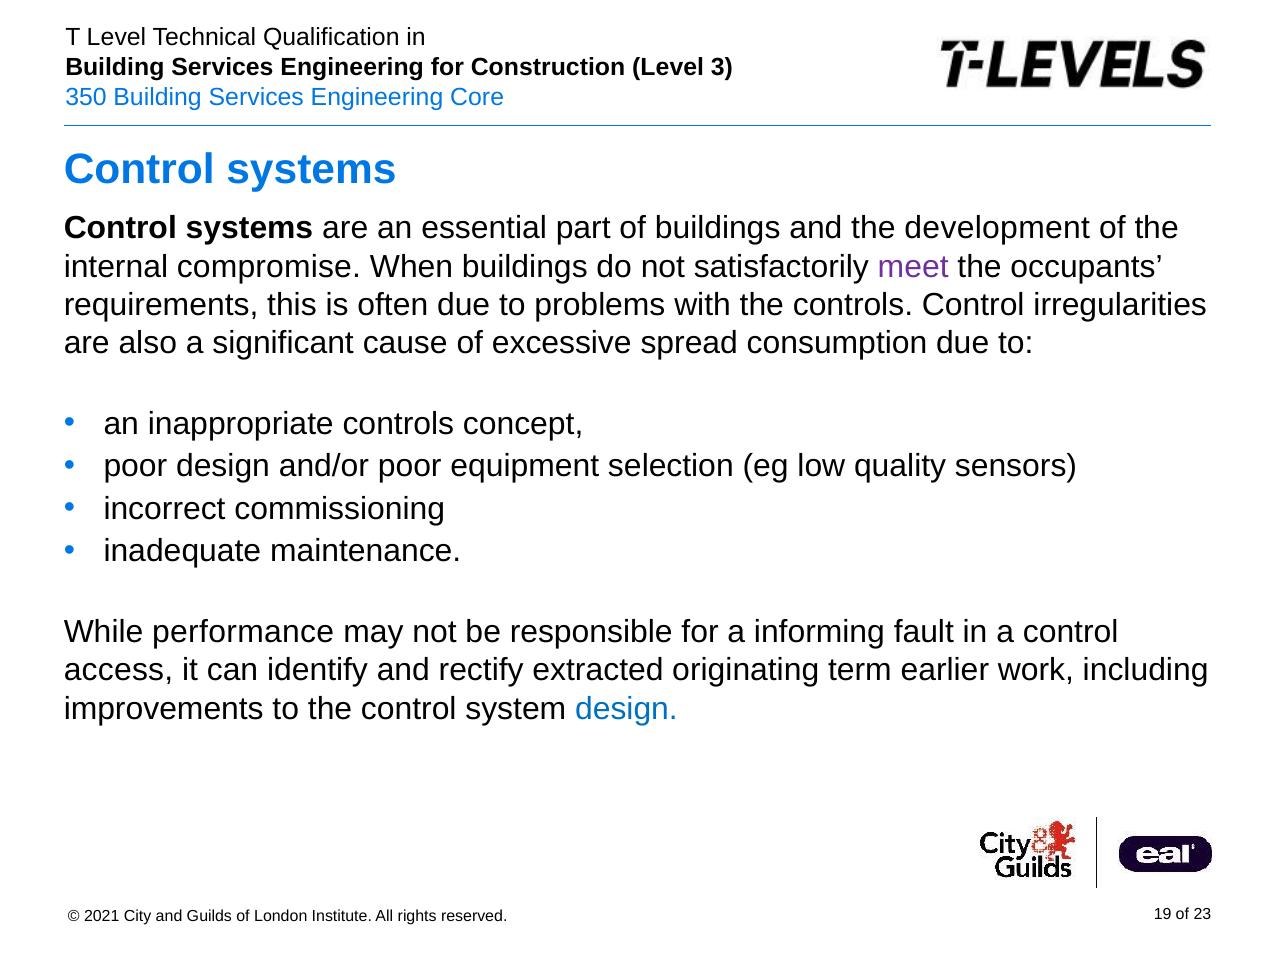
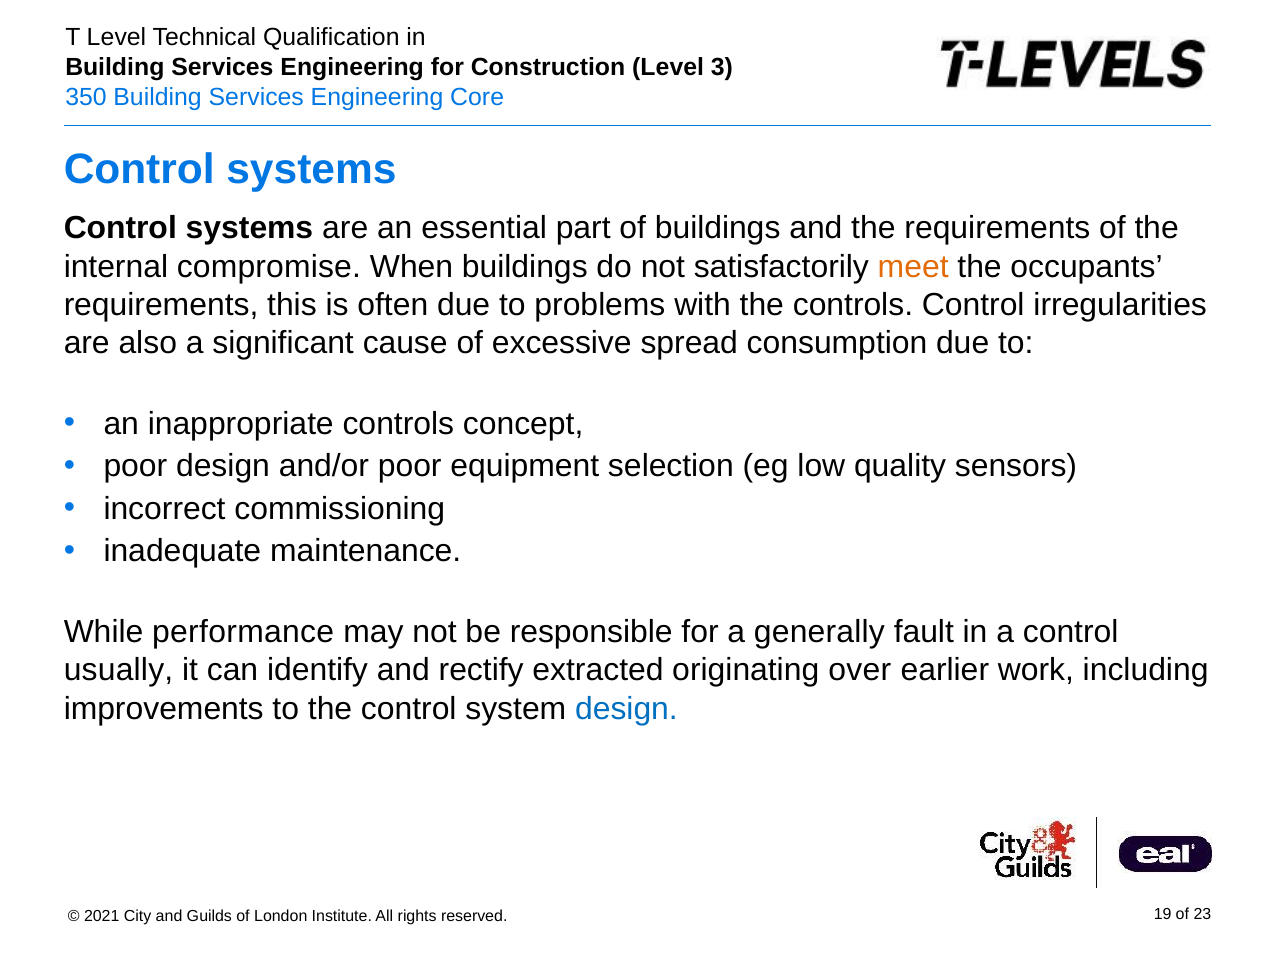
the development: development -> requirements
meet colour: purple -> orange
informing: informing -> generally
access: access -> usually
term: term -> over
